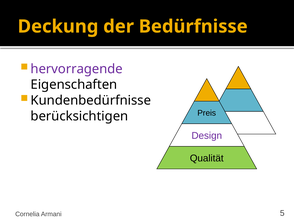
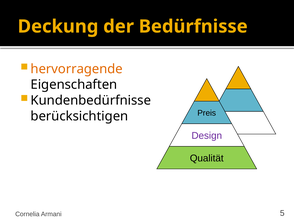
hervorragende colour: purple -> orange
